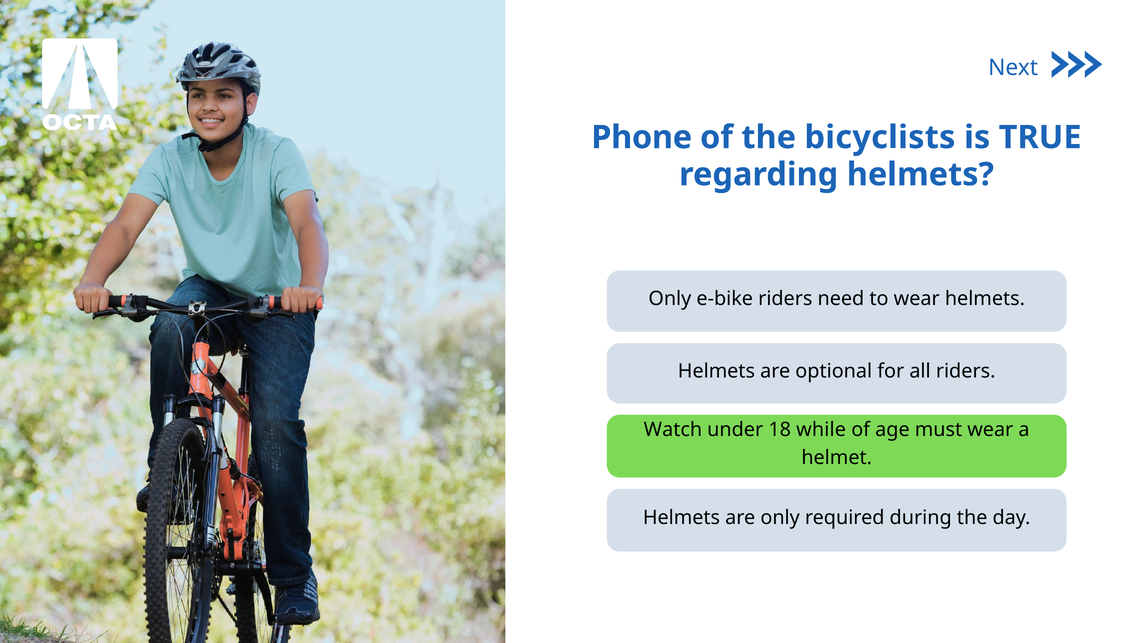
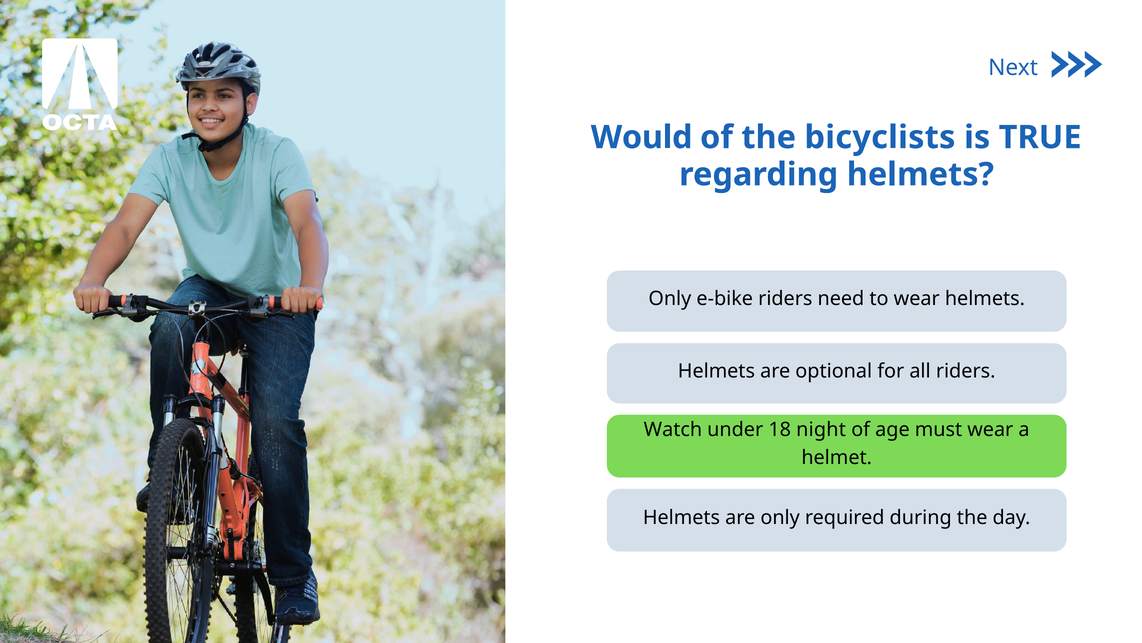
Phone: Phone -> Would
while: while -> night
